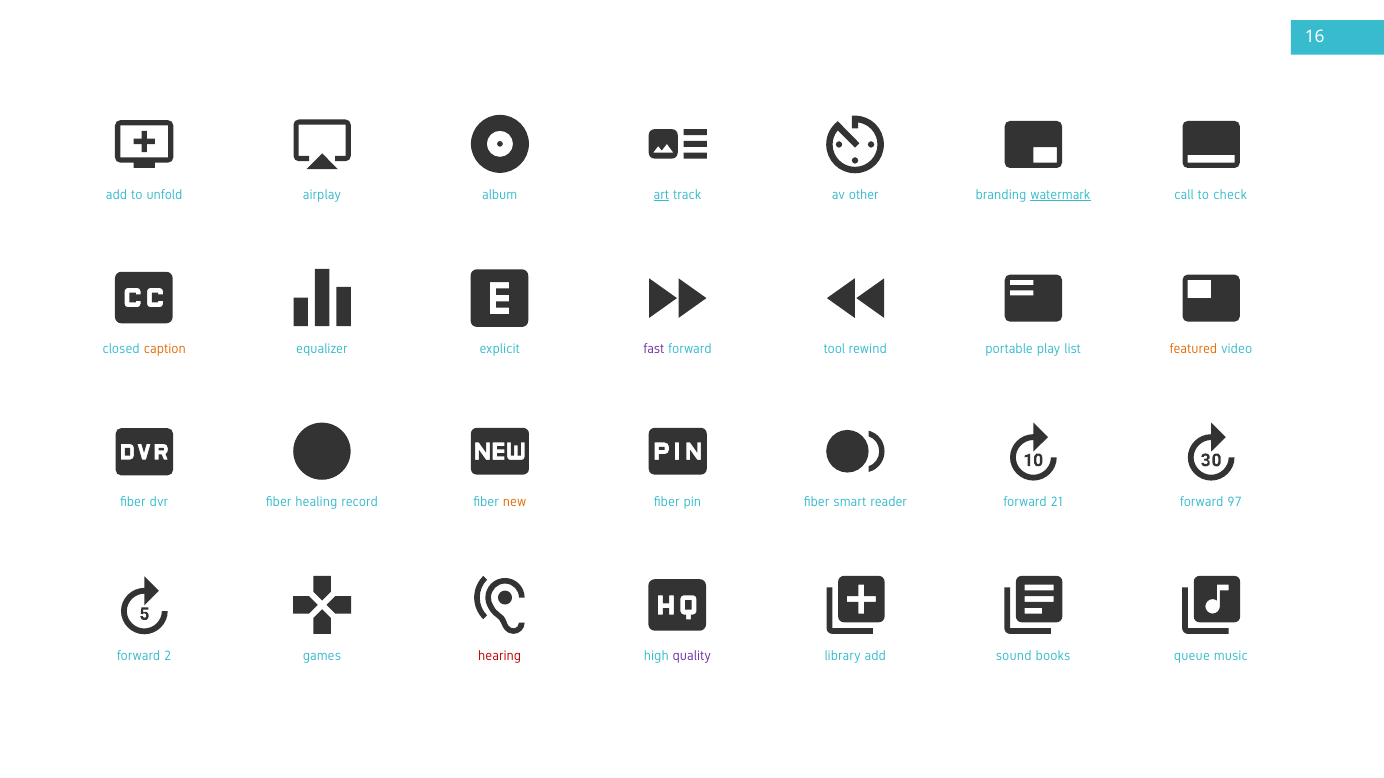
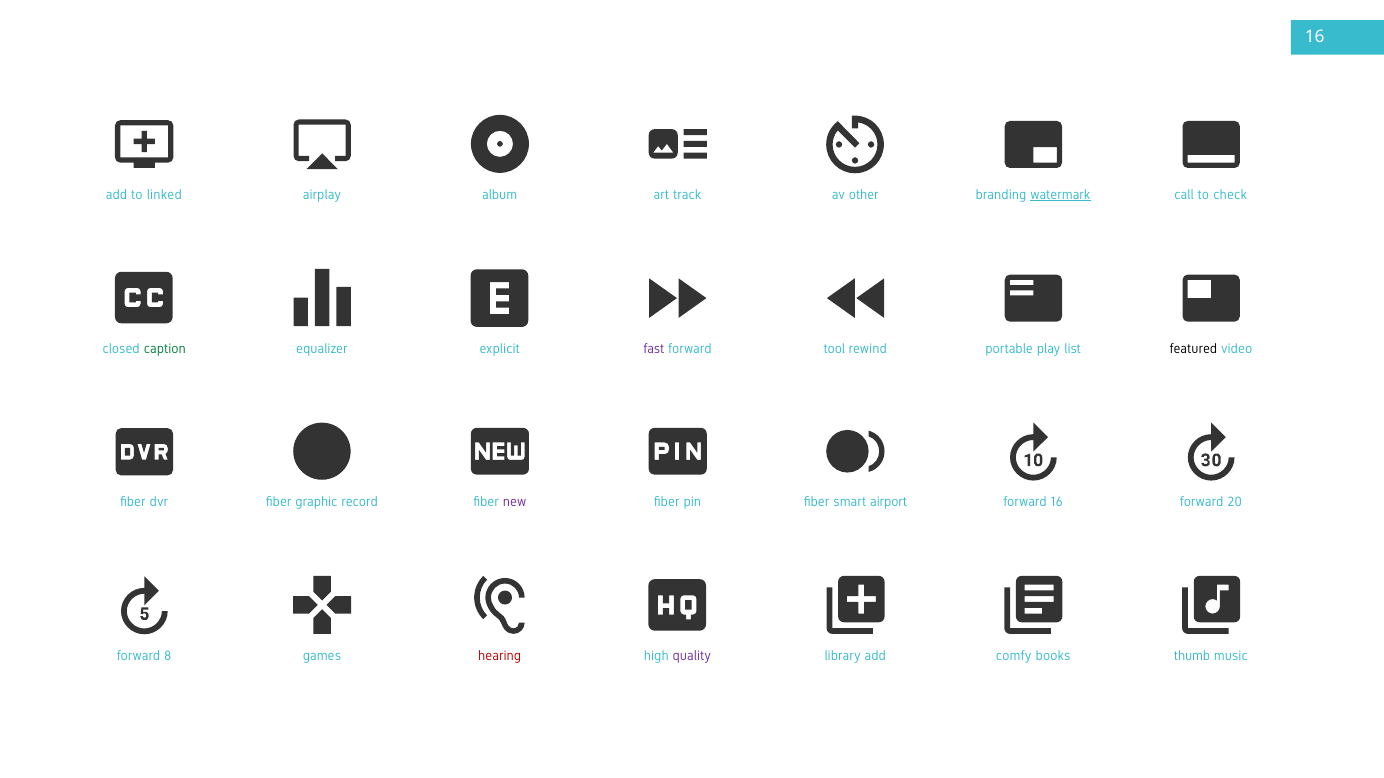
unfold: unfold -> linked
art underline: present -> none
caption colour: orange -> green
featured colour: orange -> black
healing: healing -> graphic
new colour: orange -> purple
reader: reader -> airport
forward 21: 21 -> 16
97: 97 -> 20
2: 2 -> 8
sound: sound -> comfy
queue: queue -> thumb
